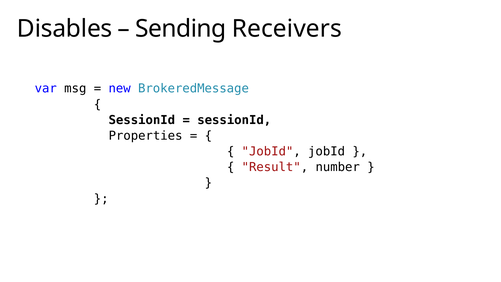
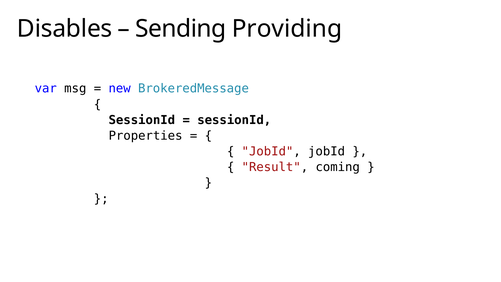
Receivers: Receivers -> Providing
number: number -> coming
